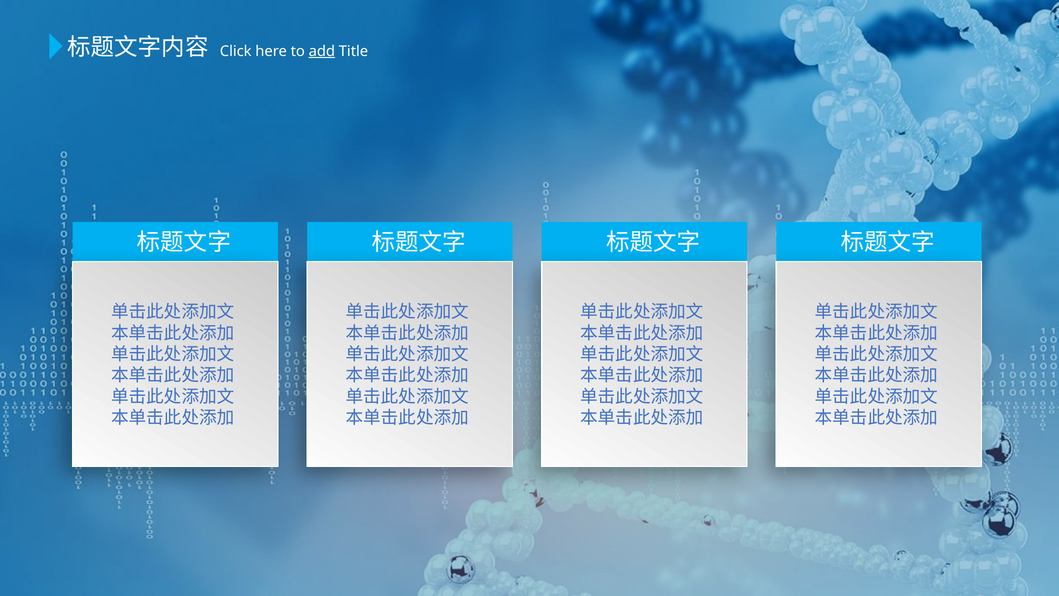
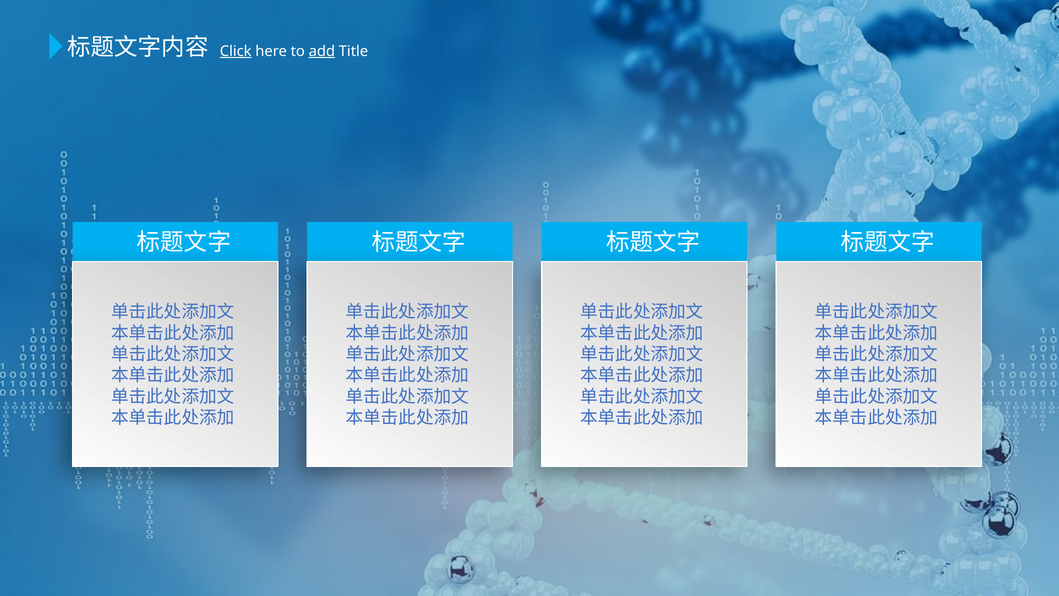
Click underline: none -> present
